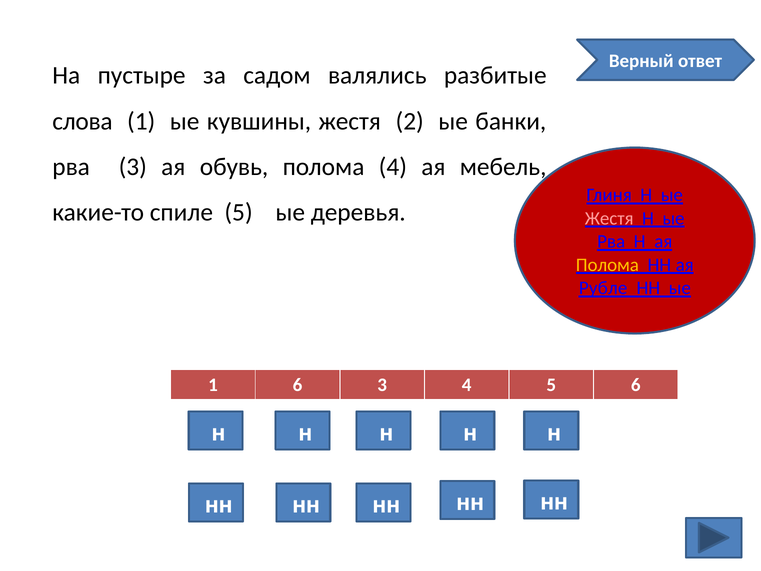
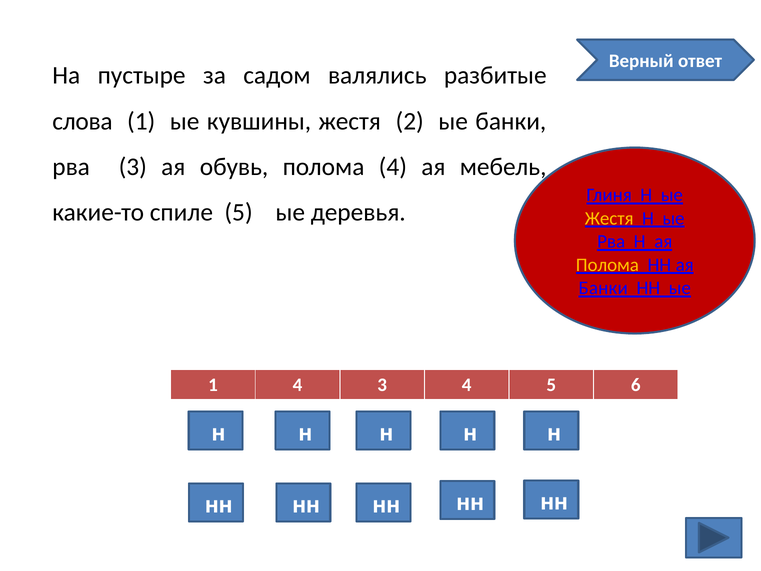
Жестя at (609, 218) colour: pink -> yellow
Рубле at (603, 288): Рубле -> Банки
1 6: 6 -> 4
